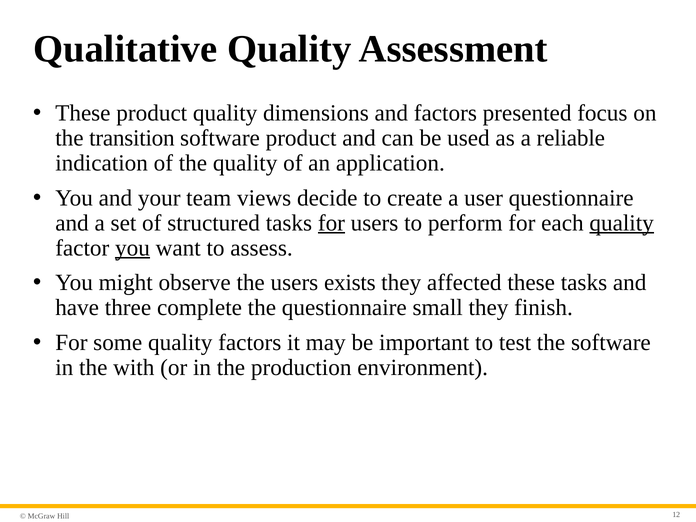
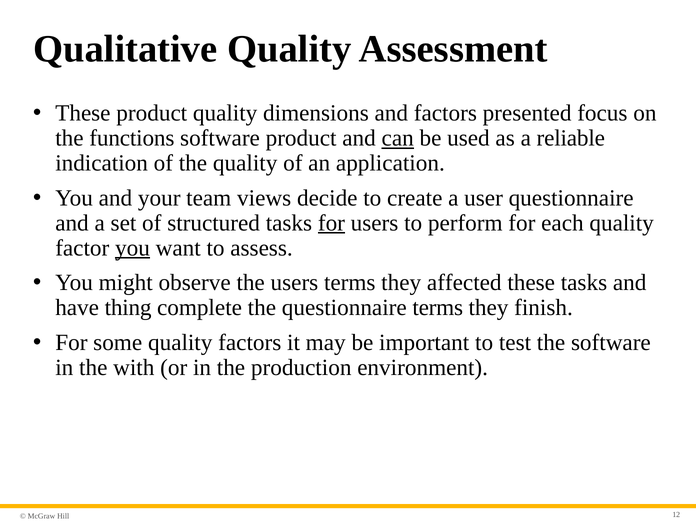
transition: transition -> functions
can underline: none -> present
quality at (622, 223) underline: present -> none
users exists: exists -> terms
three: three -> thing
questionnaire small: small -> terms
